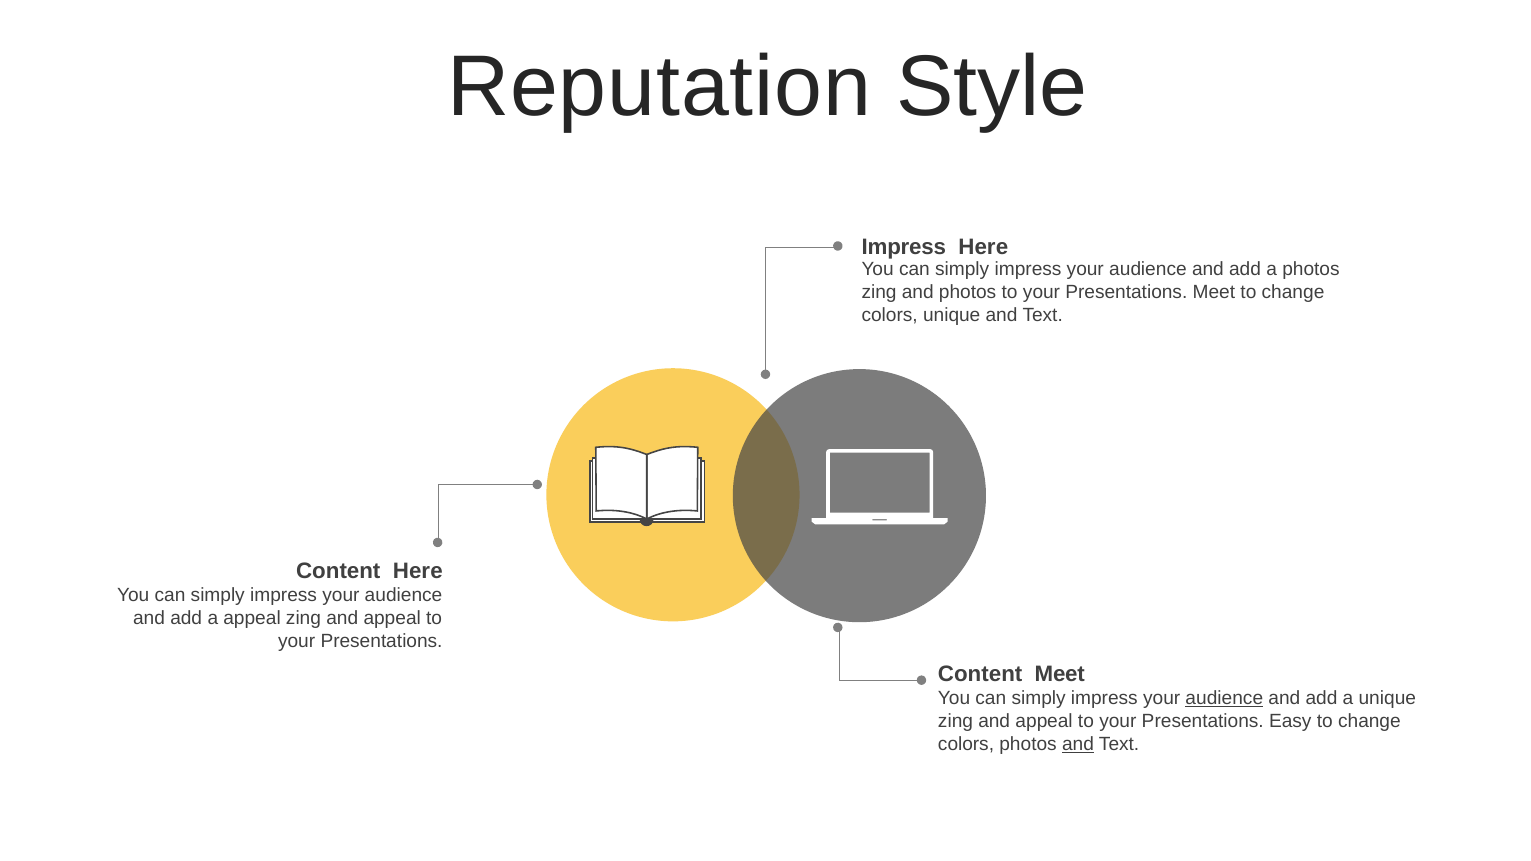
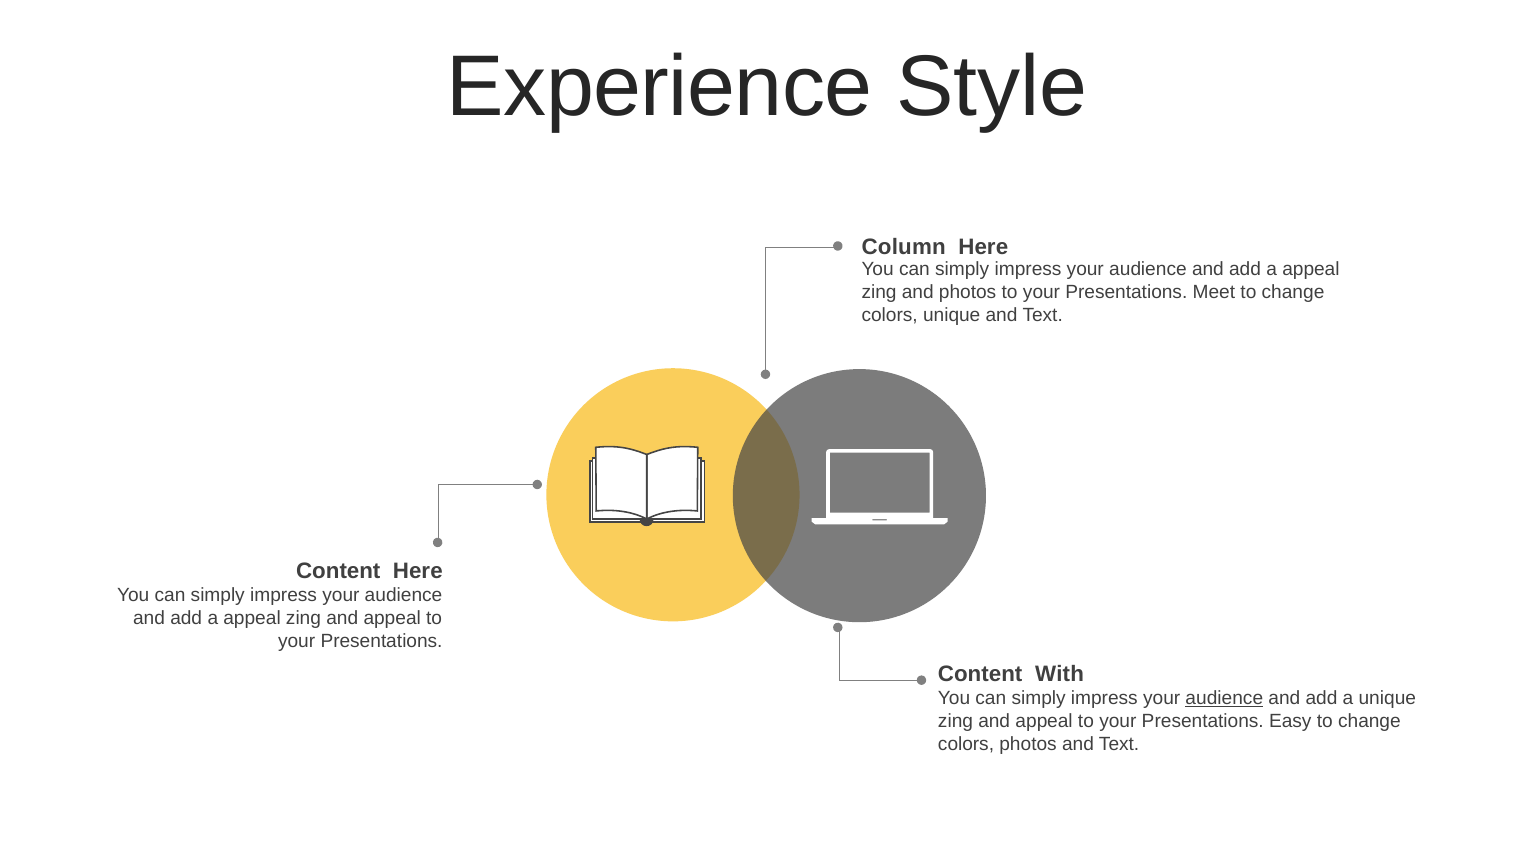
Reputation: Reputation -> Experience
Impress at (904, 247): Impress -> Column
photos at (1311, 269): photos -> appeal
Content Meet: Meet -> With
and at (1078, 745) underline: present -> none
